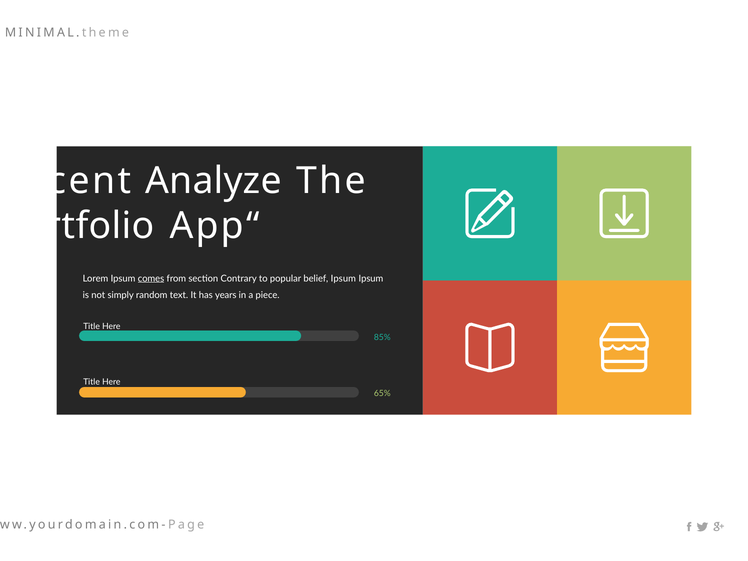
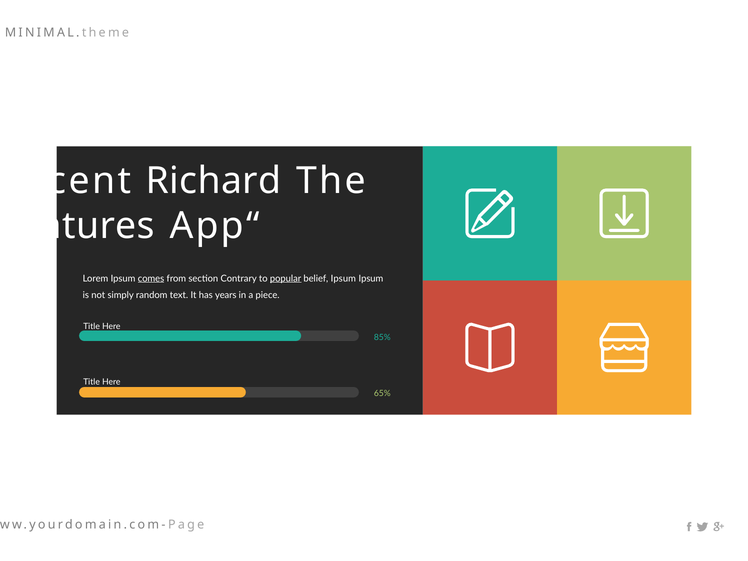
Analyze: Analyze -> Richard
Portfolio: Portfolio -> Features
popular underline: none -> present
